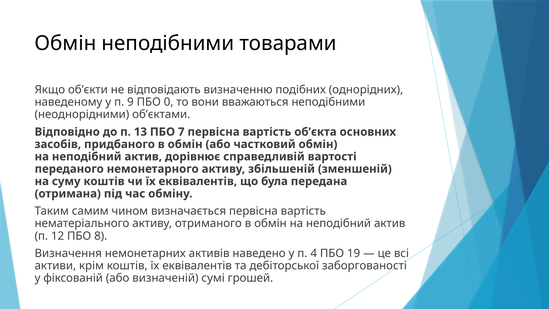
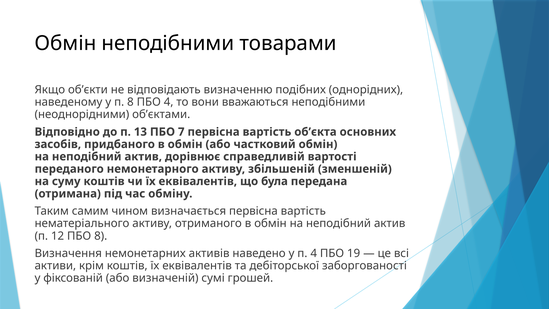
п 9: 9 -> 8
ПБО 0: 0 -> 4
